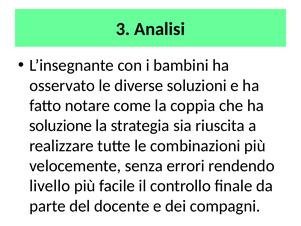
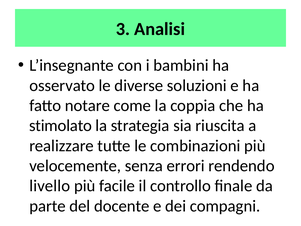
soluzione: soluzione -> stimolato
